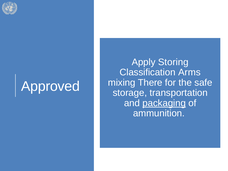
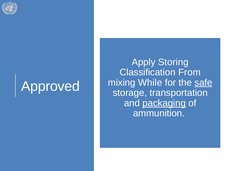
Arms: Arms -> From
There: There -> While
safe underline: none -> present
